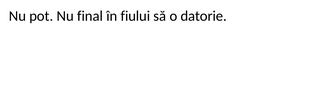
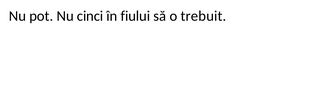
final: final -> cinci
datorie: datorie -> trebuit
